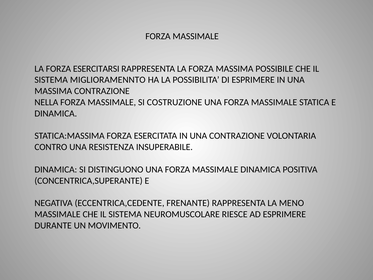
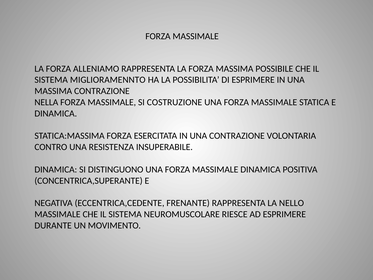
ESERCITARSI: ESERCITARSI -> ALLENIAMO
MENO: MENO -> NELLO
